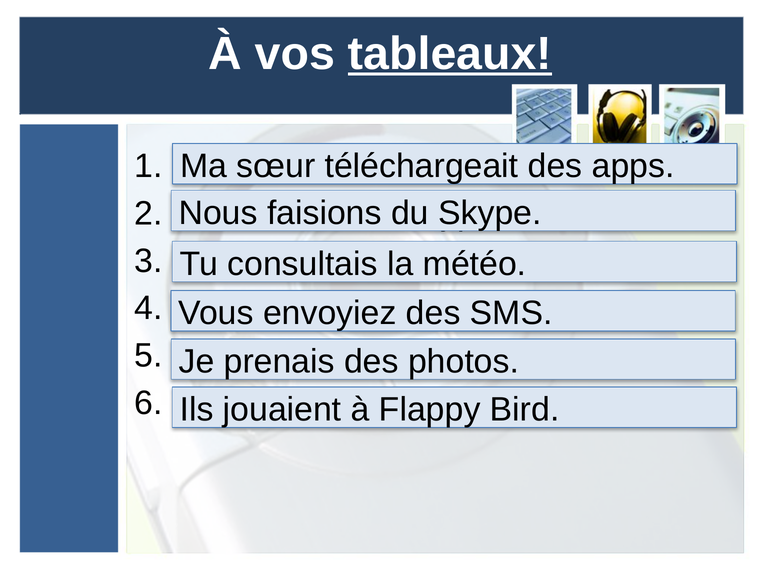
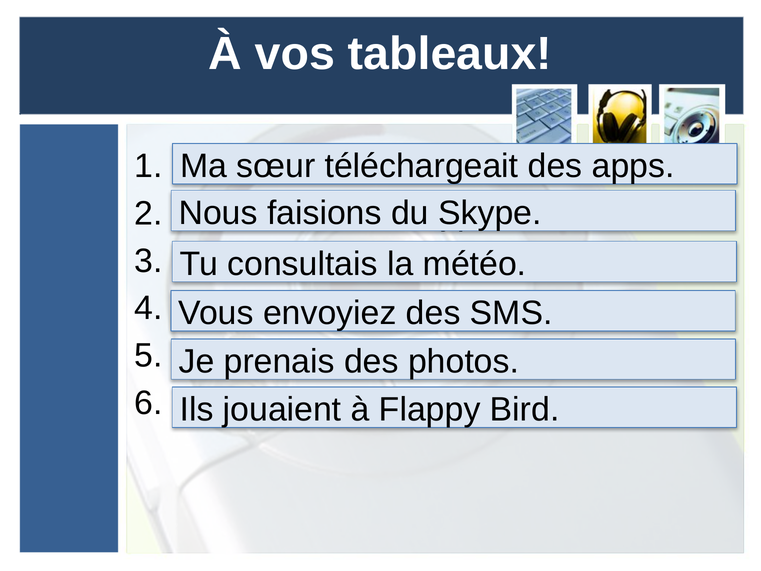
tableaux underline: present -> none
